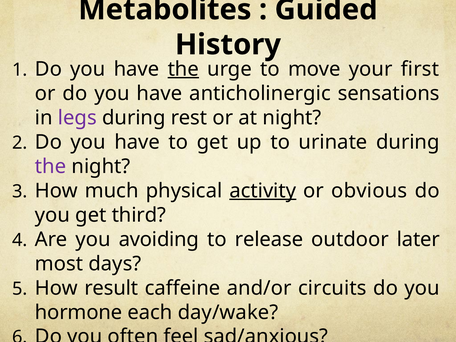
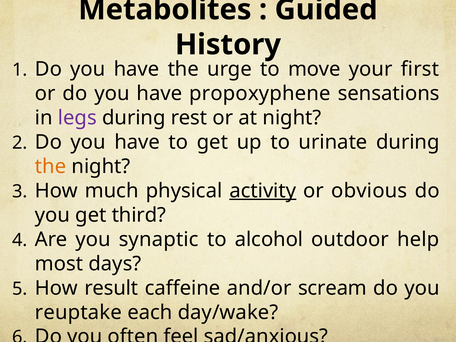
the at (183, 69) underline: present -> none
anticholinergic: anticholinergic -> propoxyphene
the at (51, 166) colour: purple -> orange
avoiding: avoiding -> synaptic
release: release -> alcohol
later: later -> help
circuits: circuits -> scream
hormone: hormone -> reuptake
